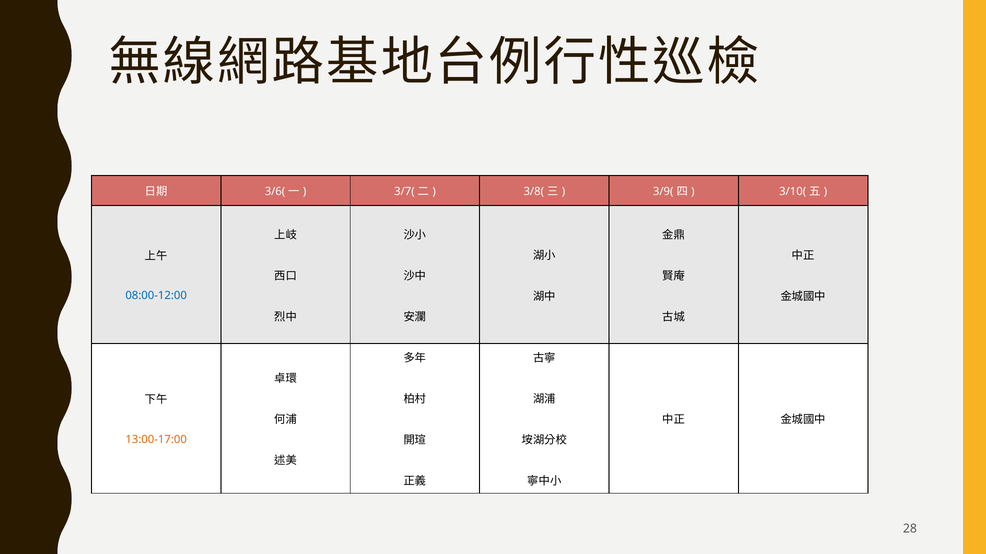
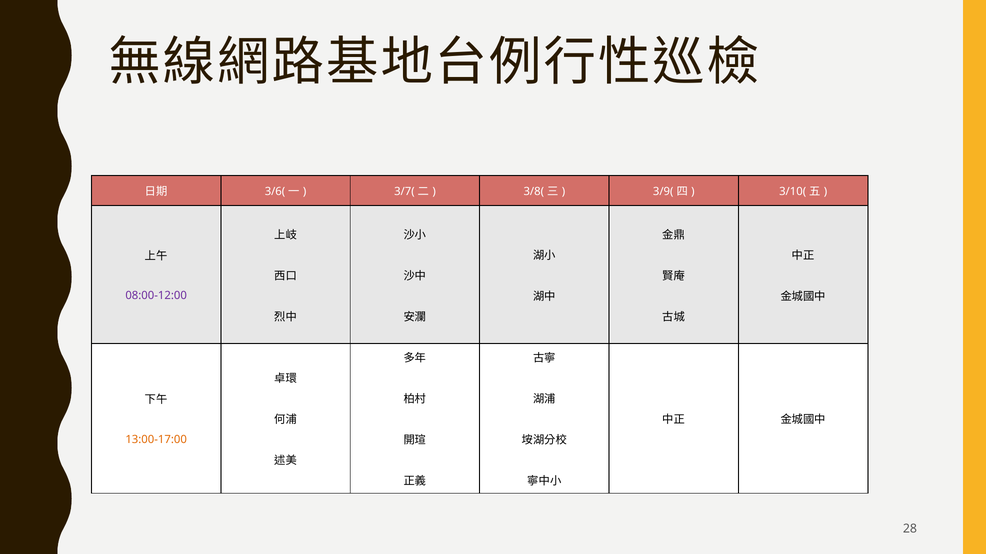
08:00-12:00 colour: blue -> purple
